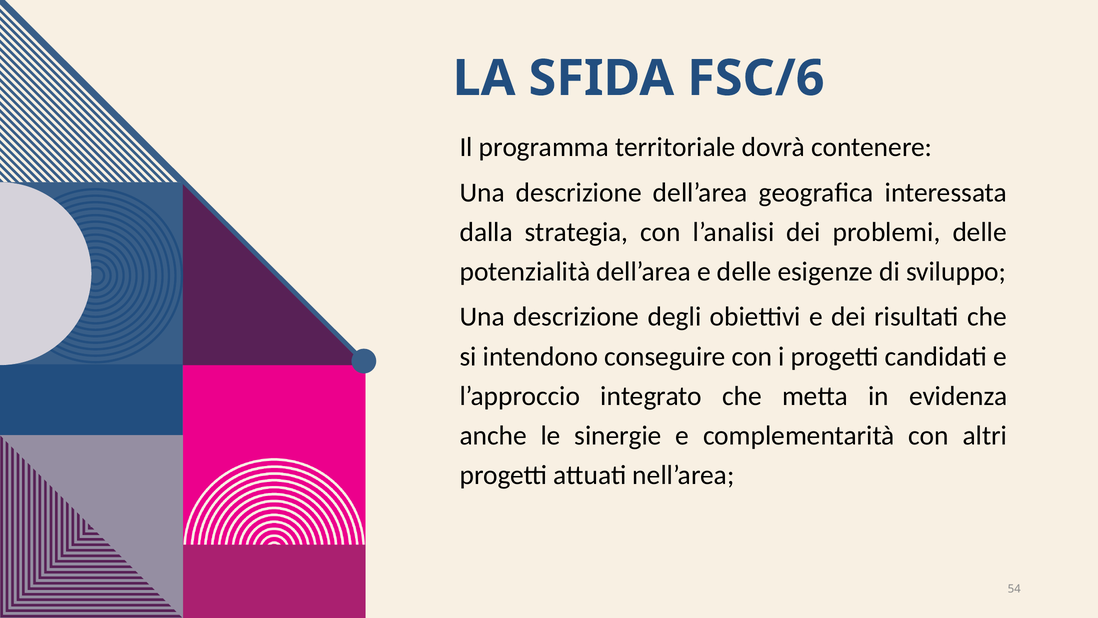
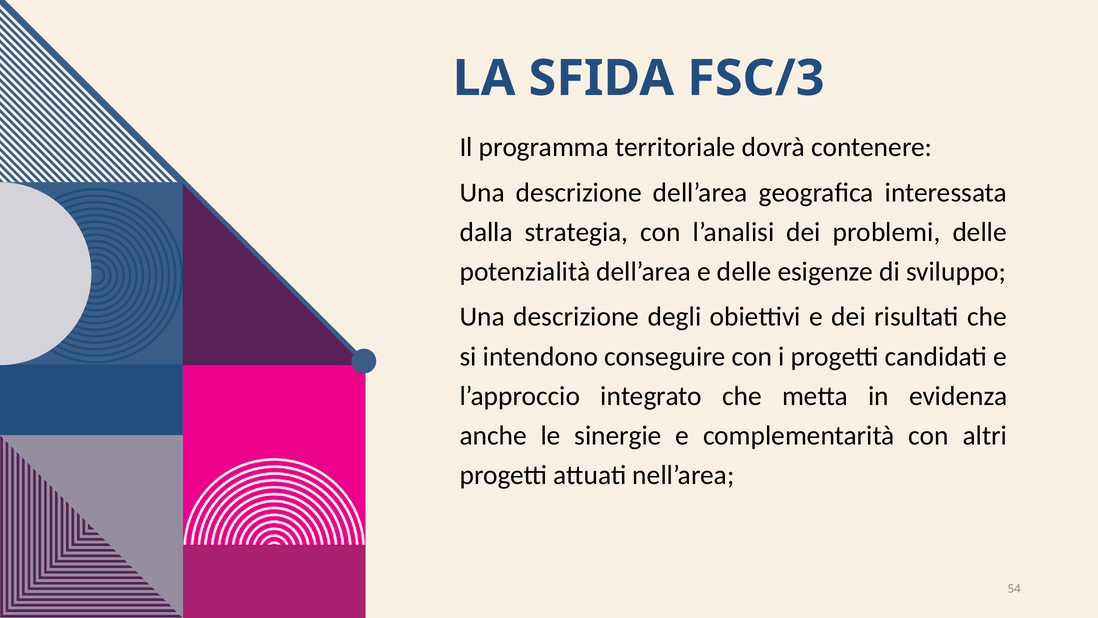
FSC/6: FSC/6 -> FSC/3
